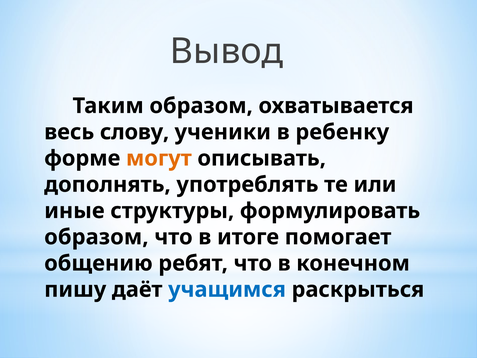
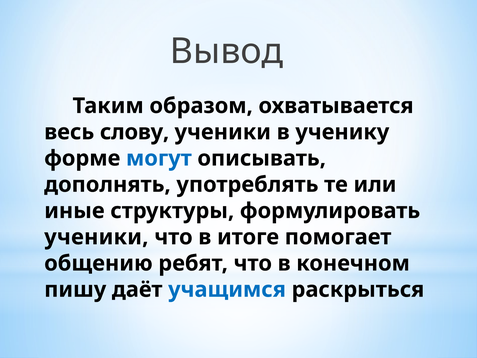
ребенку: ребенку -> ученику
могут colour: orange -> blue
образом at (96, 237): образом -> ученики
